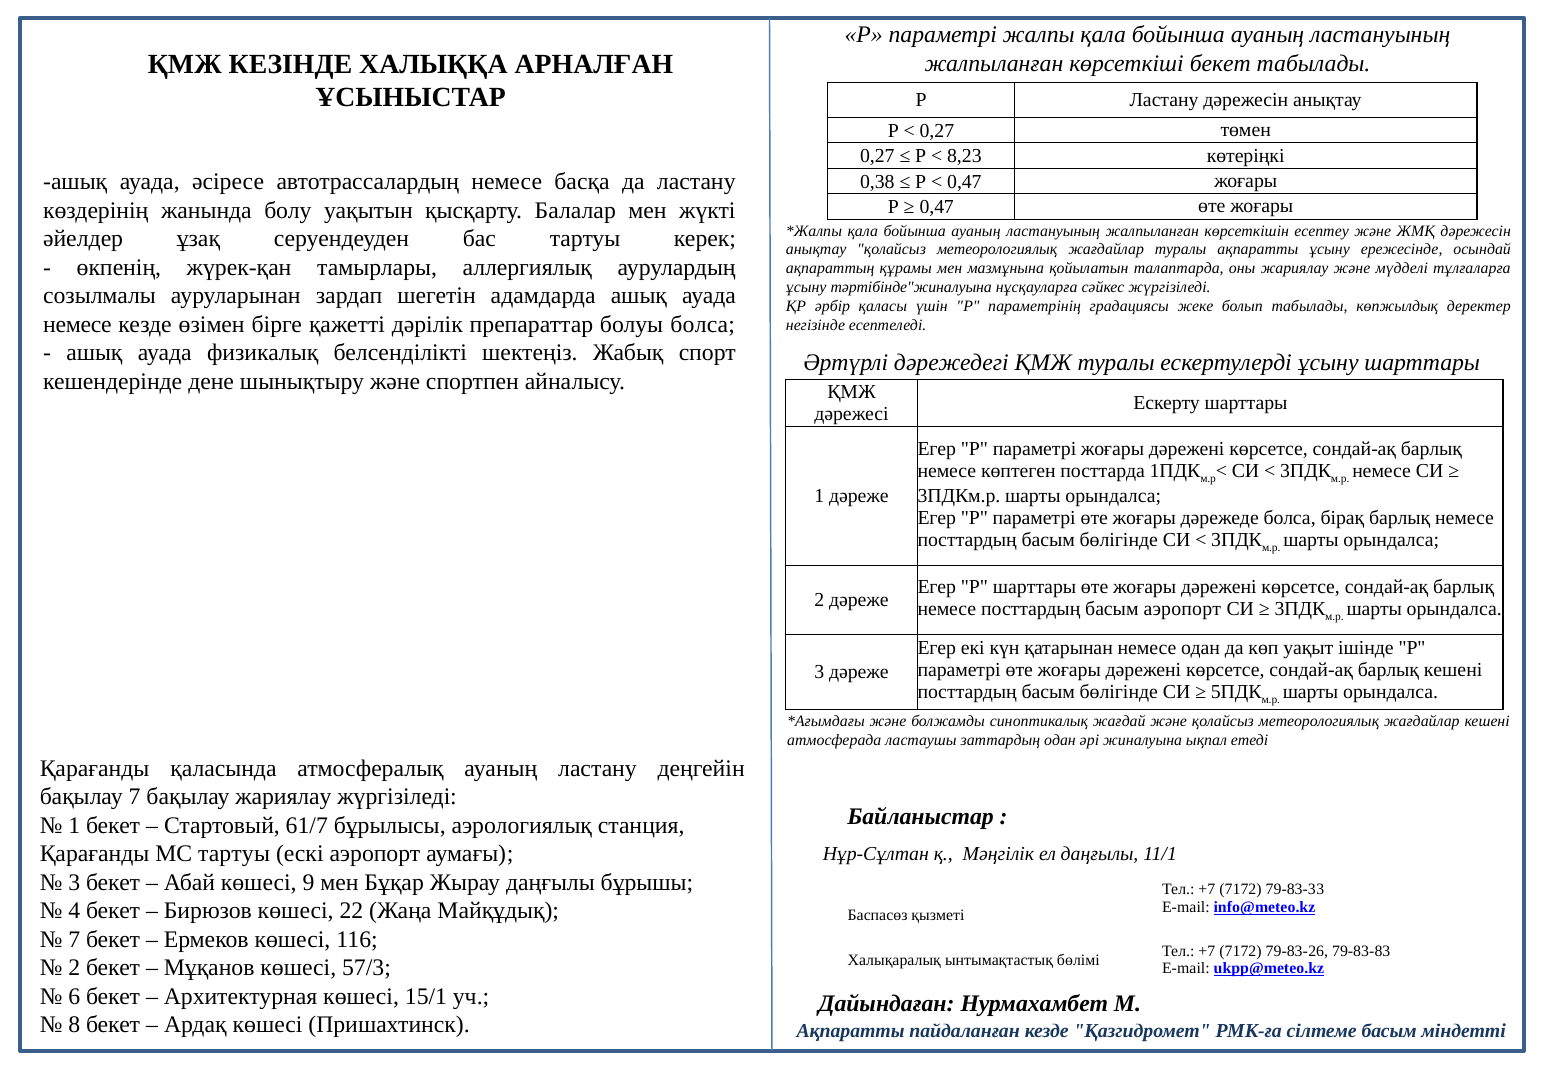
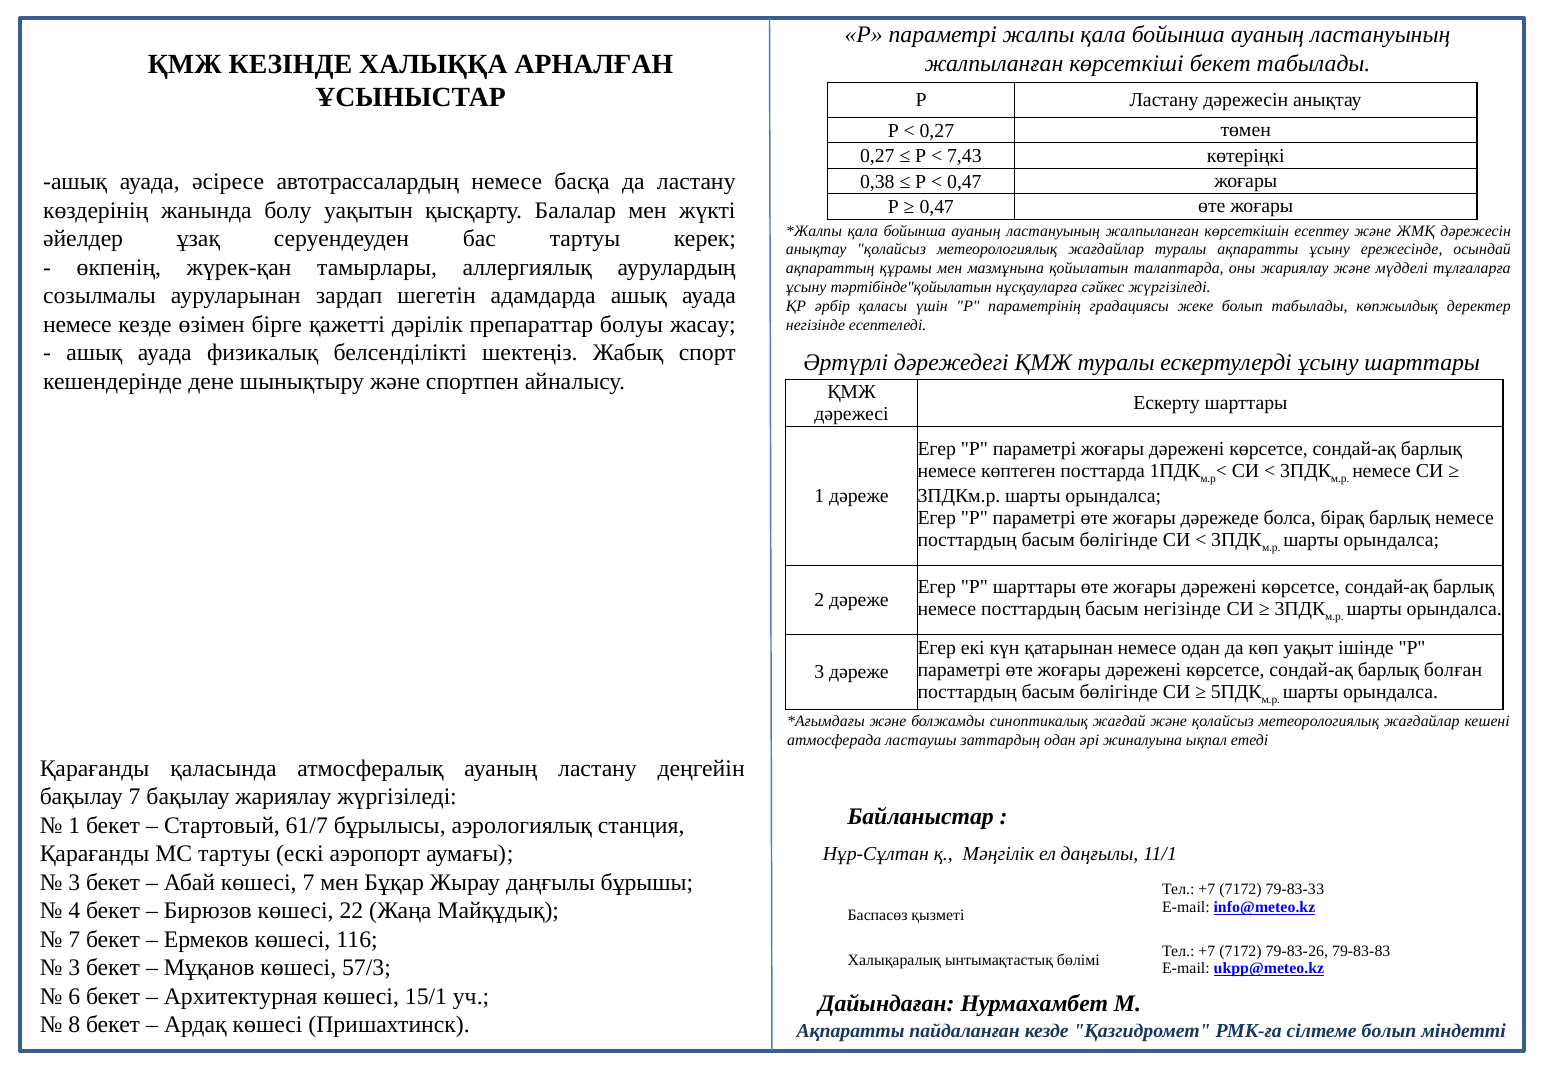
8,23: 8,23 -> 7,43
тәртібінде"жиналуына: тәртібінде"жиналуына -> тәртібінде"қойылатын
болуы болса: болса -> жасау
басым аэропорт: аэропорт -> негізінде
барлық кешені: кешені -> болған
көшесі 9: 9 -> 7
2 at (74, 968): 2 -> 3
сілтеме басым: басым -> болып
